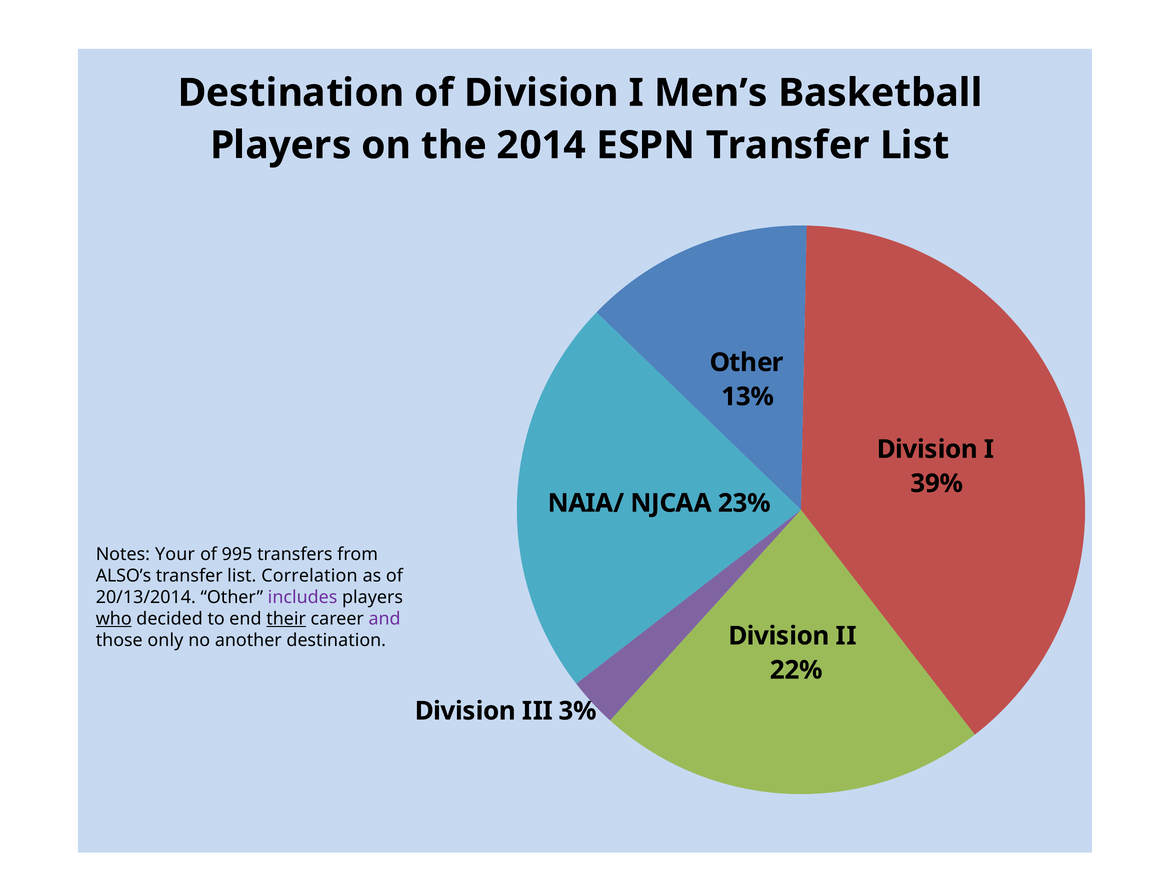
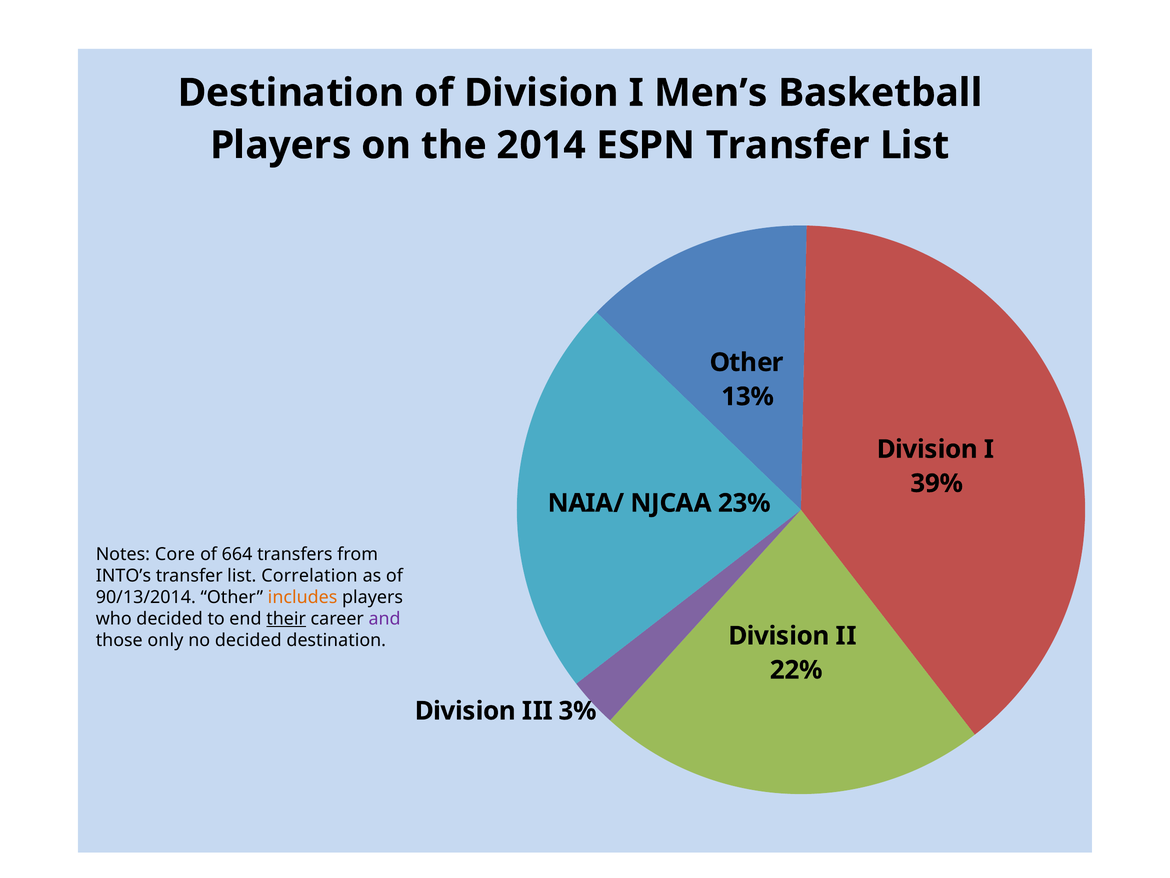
Your: Your -> Core
995: 995 -> 664
ALSO’s: ALSO’s -> INTO’s
20/13/2014: 20/13/2014 -> 90/13/2014
includes colour: purple -> orange
who underline: present -> none
no another: another -> decided
